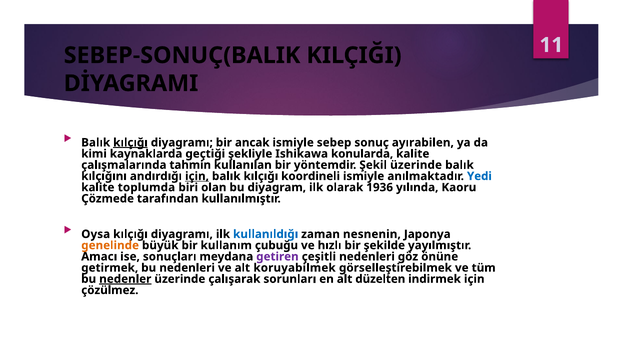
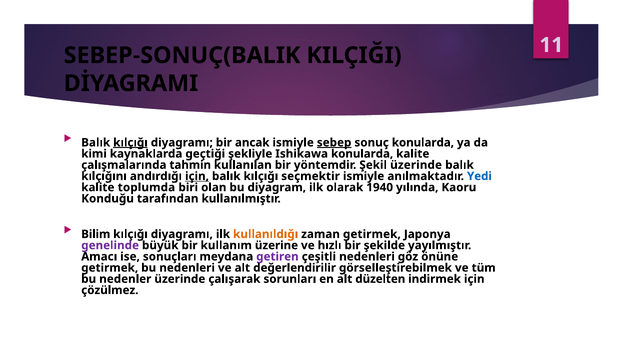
sebep underline: none -> present
sonuç ayırabilen: ayırabilen -> konularda
koordineli: koordineli -> seçmektir
1936: 1936 -> 1940
Çözmede: Çözmede -> Konduğu
Oysa: Oysa -> Bilim
kullanıldığı colour: blue -> orange
zaman nesnenin: nesnenin -> getirmek
genelinde colour: orange -> purple
çubuğu: çubuğu -> üzerine
koruyabilmek: koruyabilmek -> değerlendirilir
nedenler underline: present -> none
